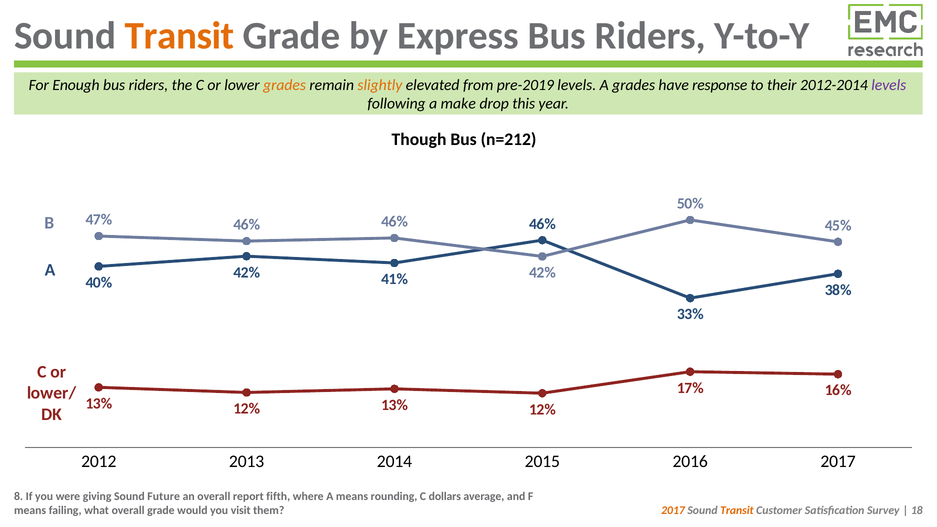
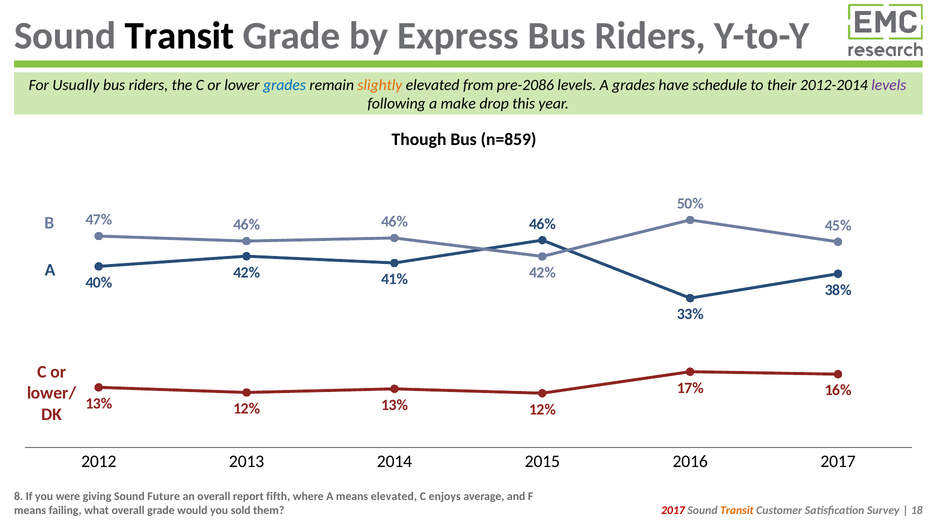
Transit at (180, 36) colour: orange -> black
Enough: Enough -> Usually
grades at (285, 85) colour: orange -> blue
pre-2019: pre-2019 -> pre-2086
response: response -> schedule
n=212: n=212 -> n=859
means rounding: rounding -> elevated
dollars: dollars -> enjoys
2017 at (673, 510) colour: orange -> red
visit: visit -> sold
